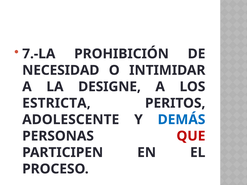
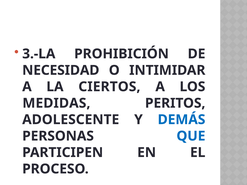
7.-LA: 7.-LA -> 3.-LA
DESIGNE: DESIGNE -> CIERTOS
ESTRICTA: ESTRICTA -> MEDIDAS
QUE colour: red -> blue
